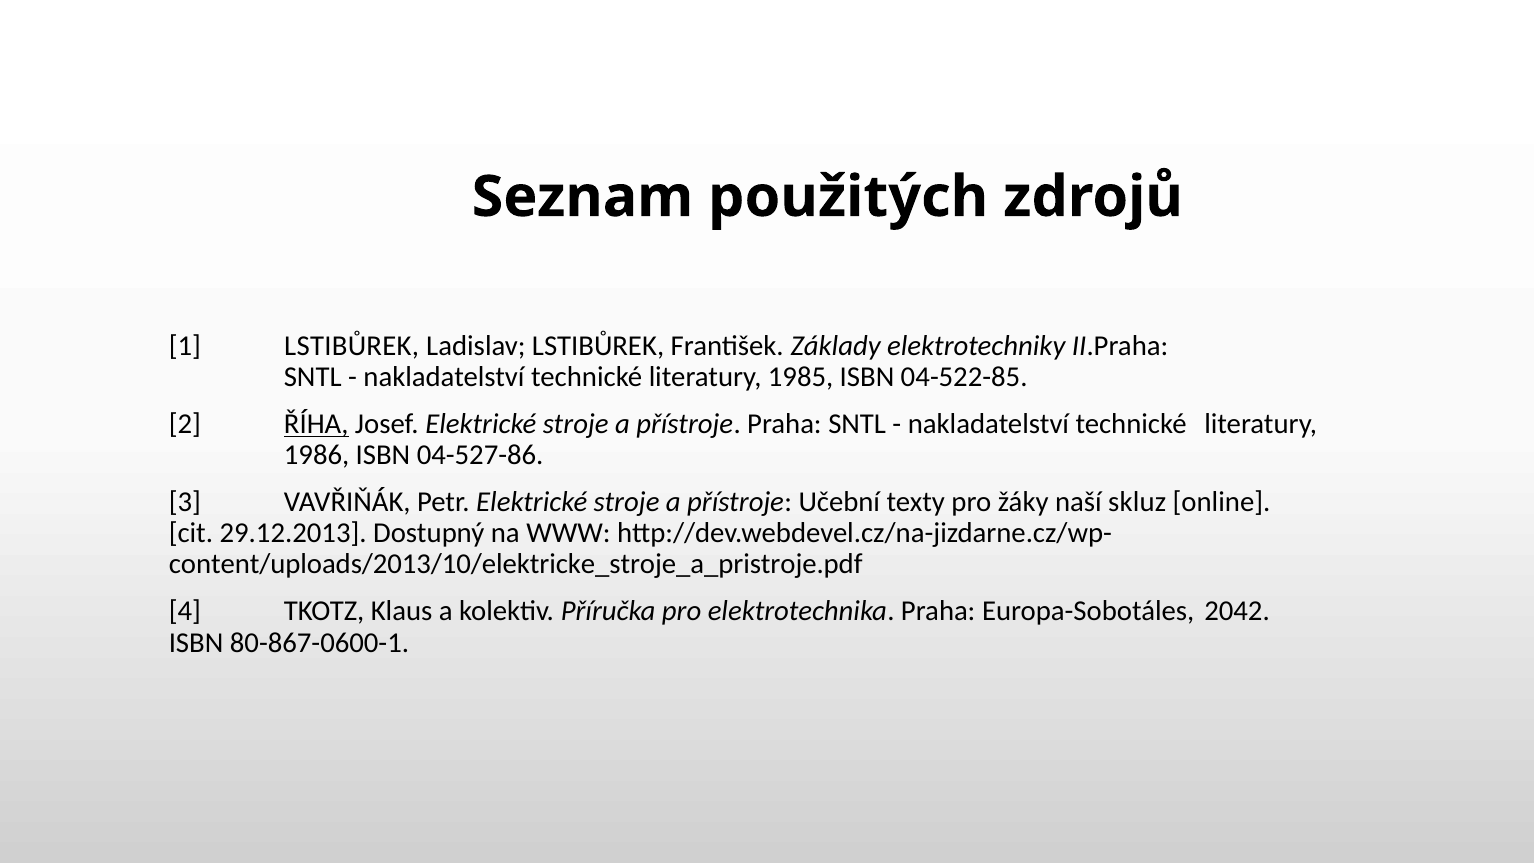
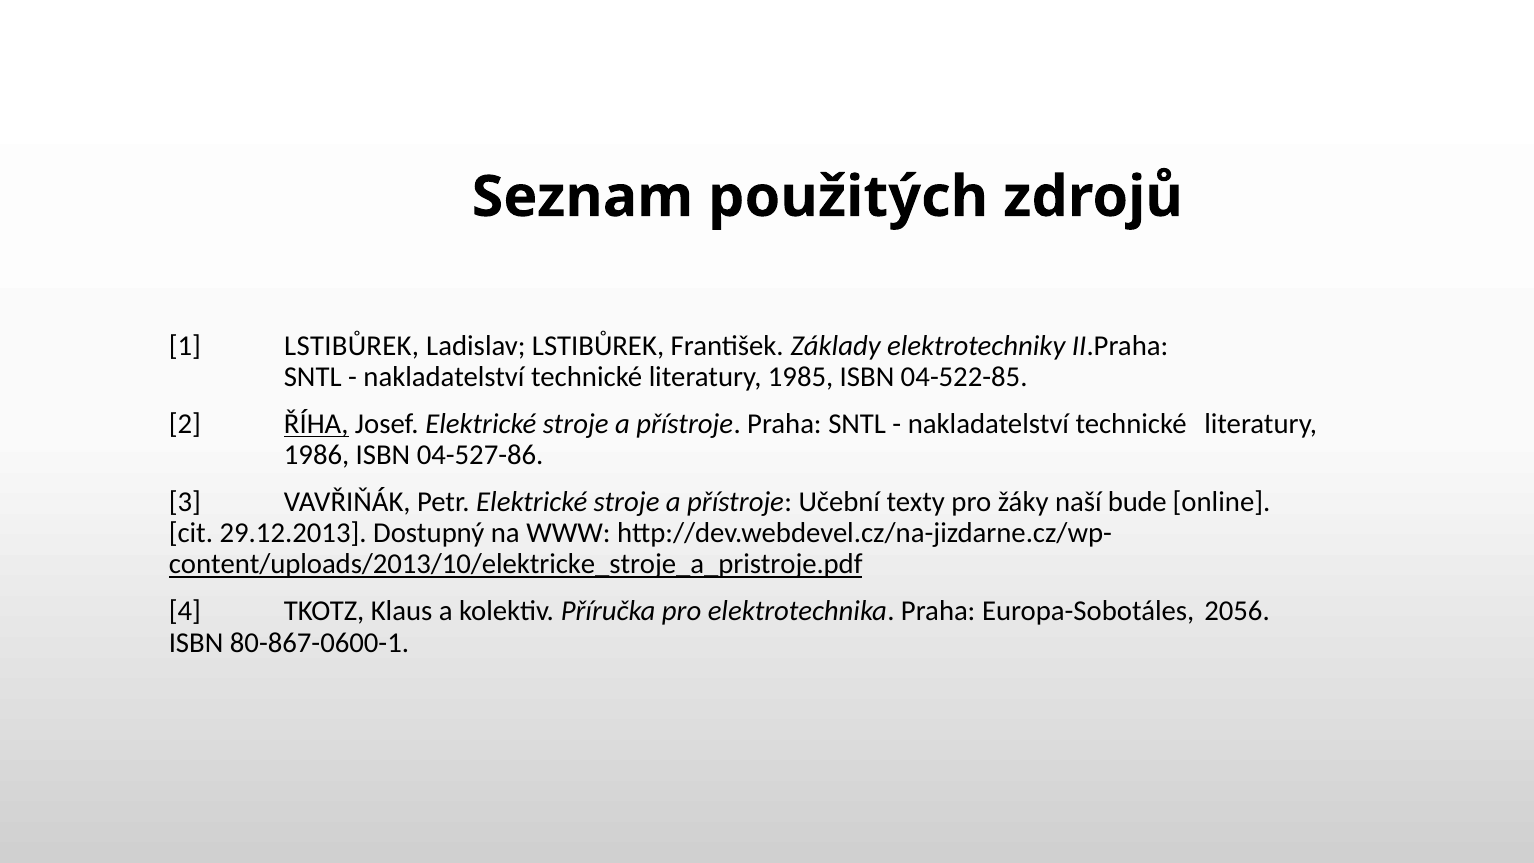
skluz: skluz -> bude
content/uploads/2013/10/elektricke_stroje_a_pristroje.pdf underline: none -> present
2042: 2042 -> 2056
